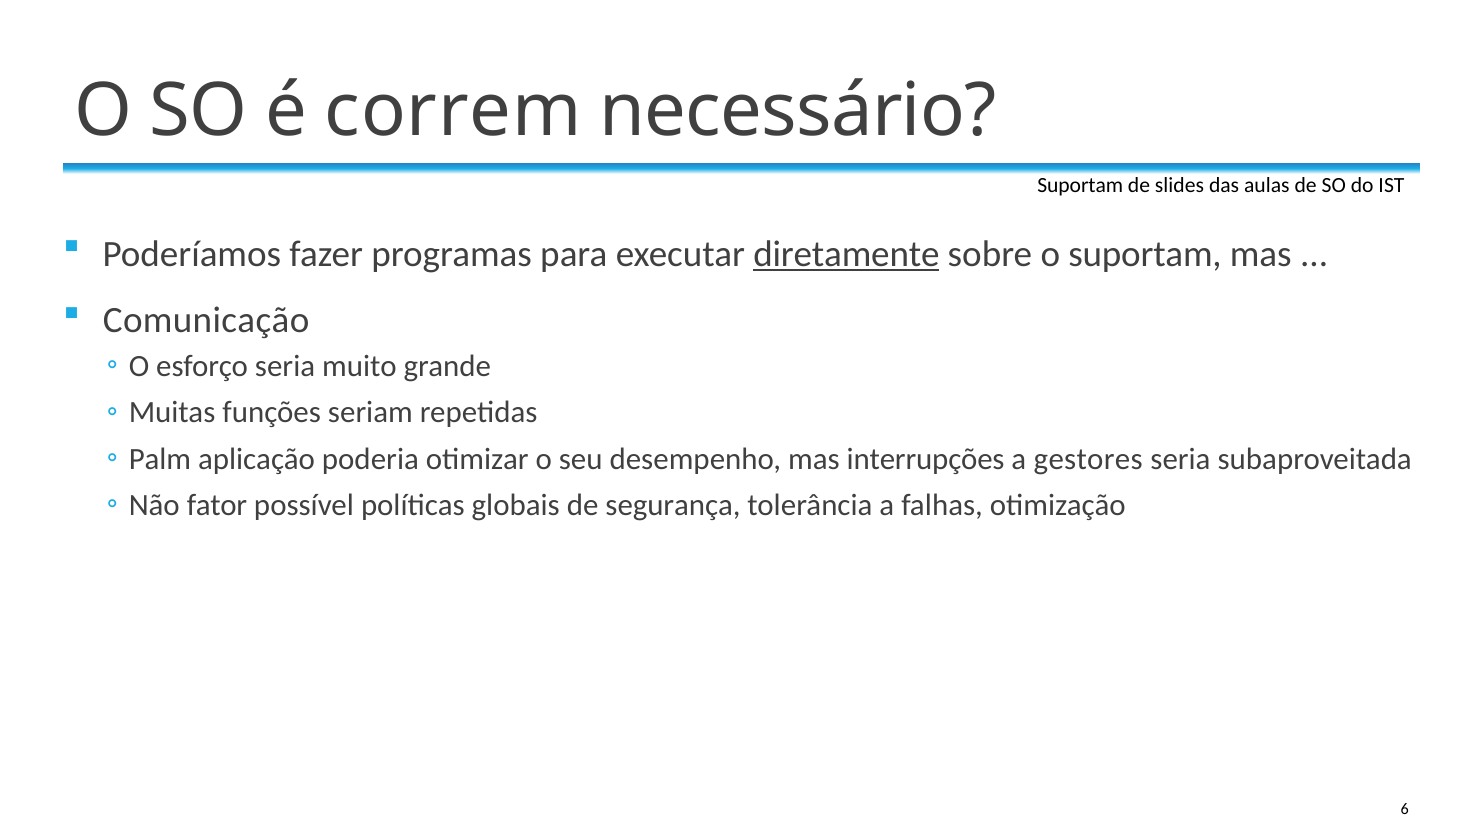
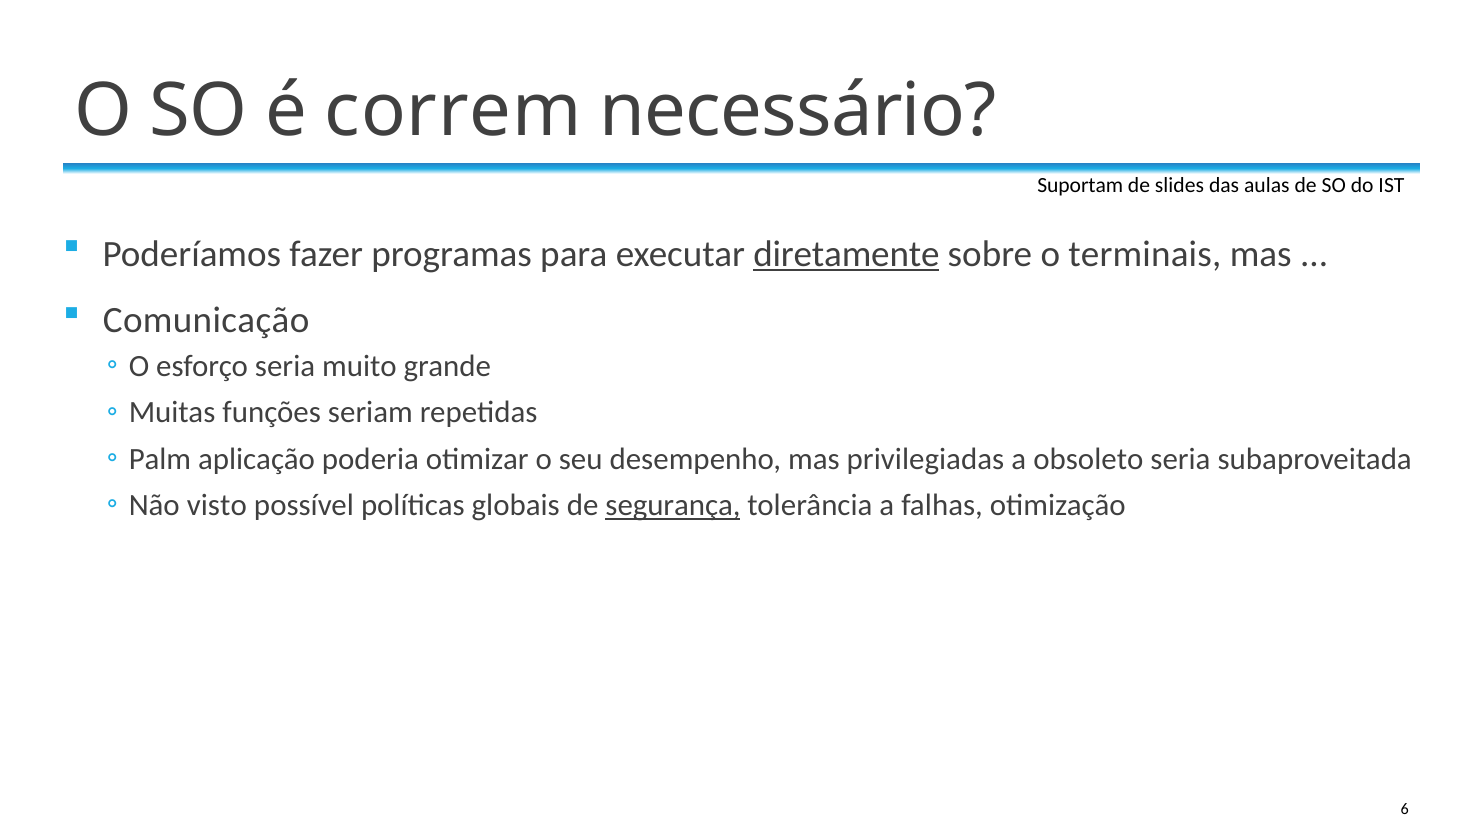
o suportam: suportam -> terminais
interrupções: interrupções -> privilegiadas
gestores: gestores -> obsoleto
fator: fator -> visto
segurança underline: none -> present
